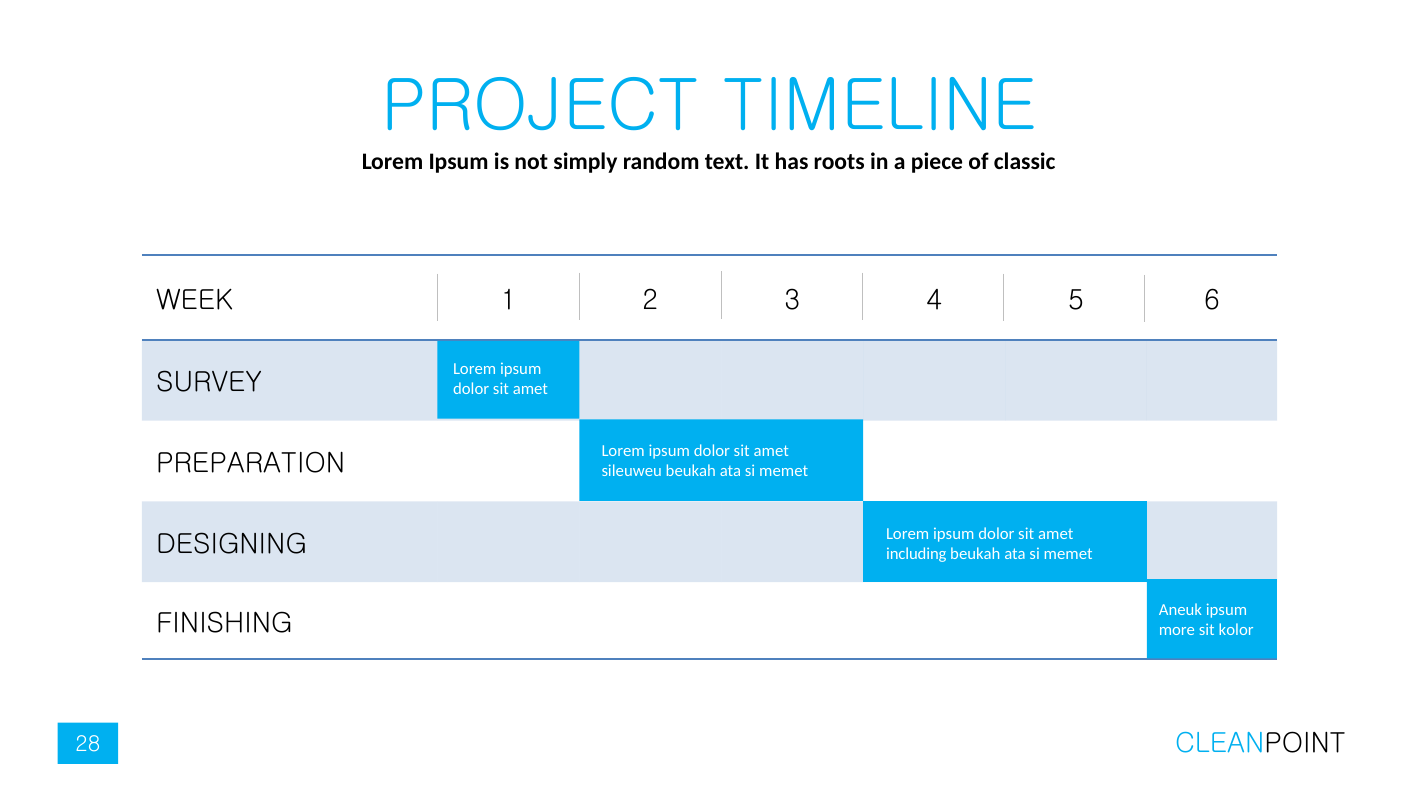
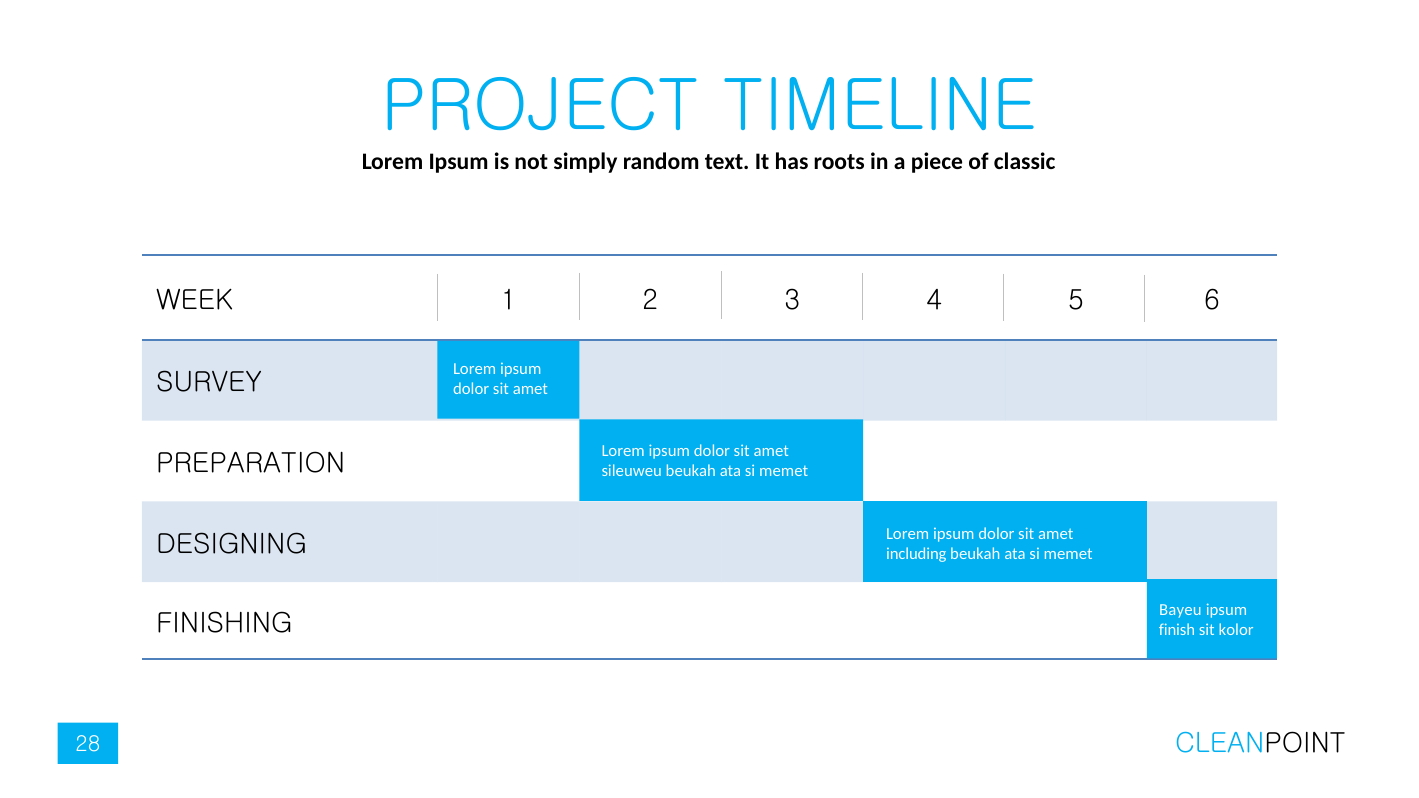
Aneuk: Aneuk -> Bayeu
more: more -> finish
